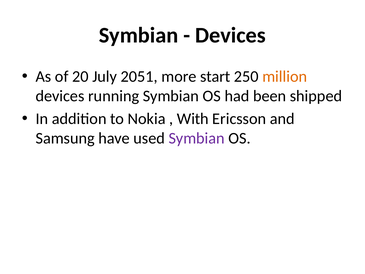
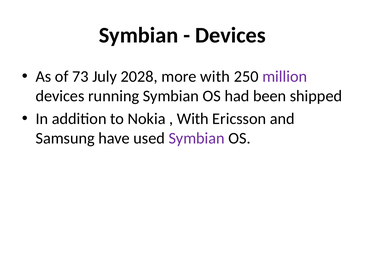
20: 20 -> 73
2051: 2051 -> 2028
more start: start -> with
million colour: orange -> purple
